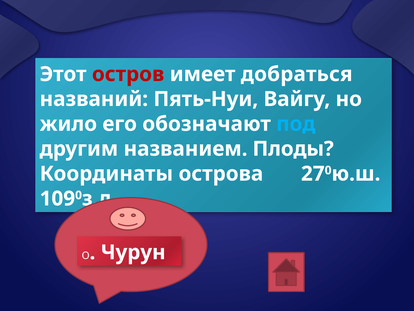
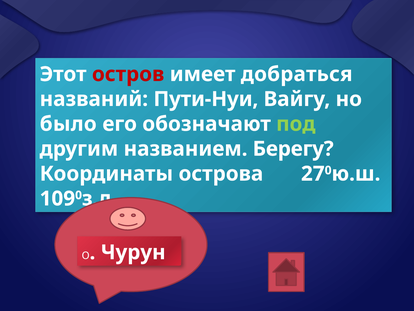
Пять-Нуи: Пять-Нуи -> Пути-Нуи
жило: жило -> было
под colour: light blue -> light green
Плоды: Плоды -> Берегу
